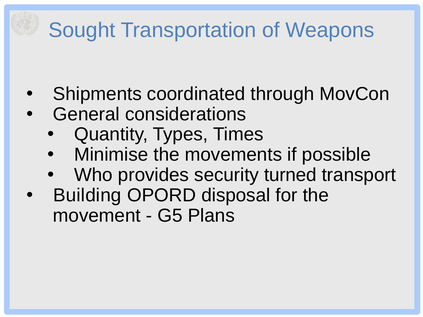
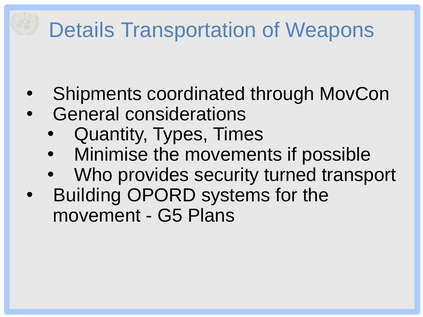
Sought: Sought -> Details
disposal: disposal -> systems
